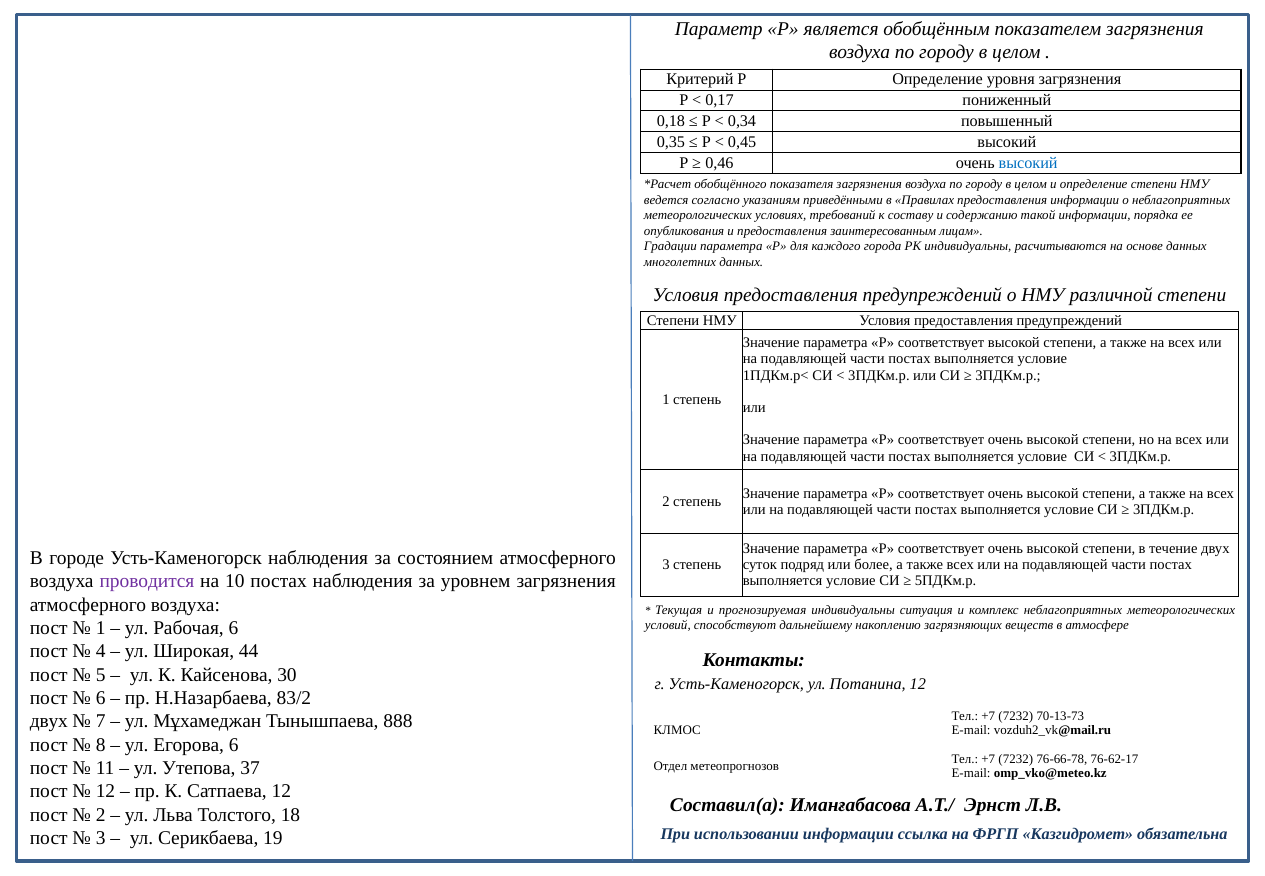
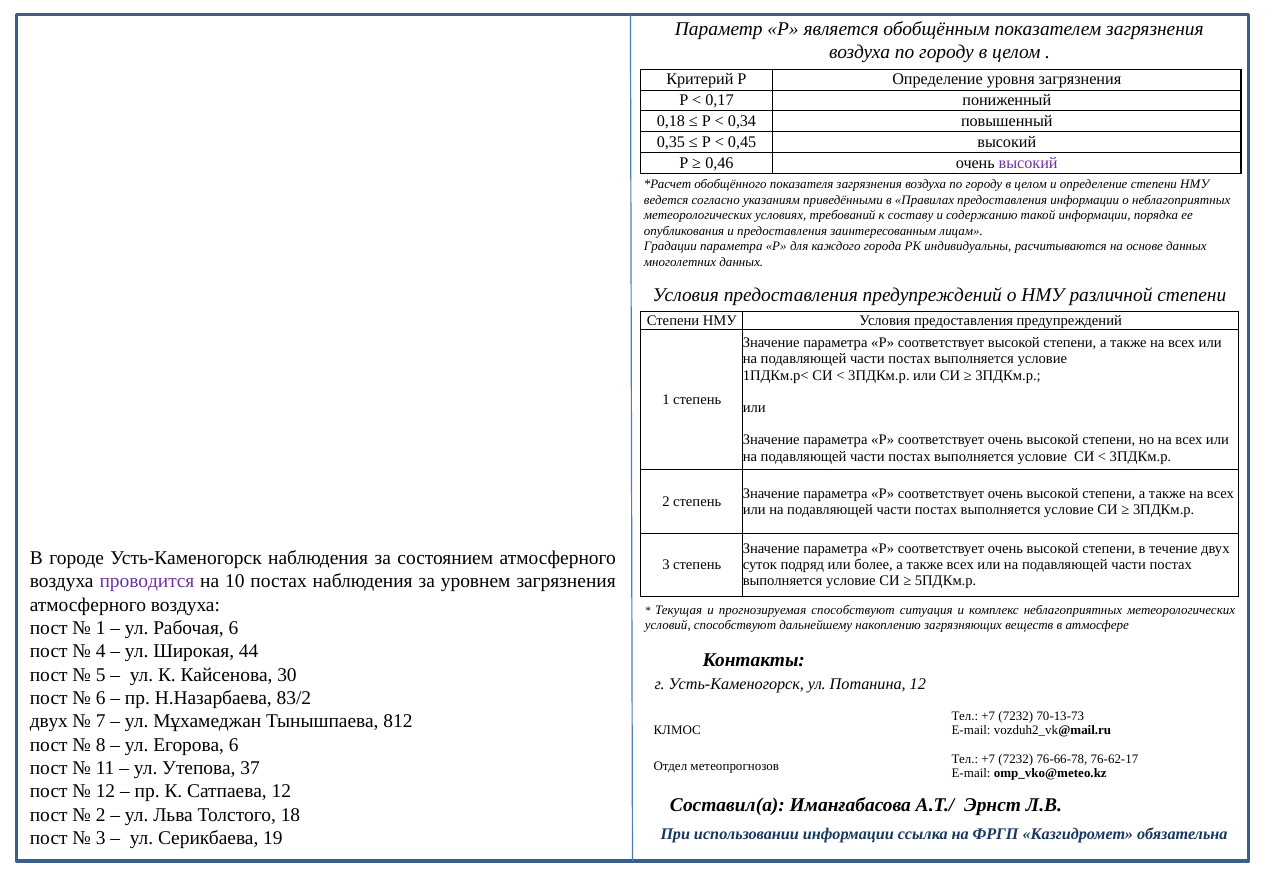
высокий at (1028, 163) colour: blue -> purple
прогнозируемая индивидуальны: индивидуальны -> способствуют
888: 888 -> 812
